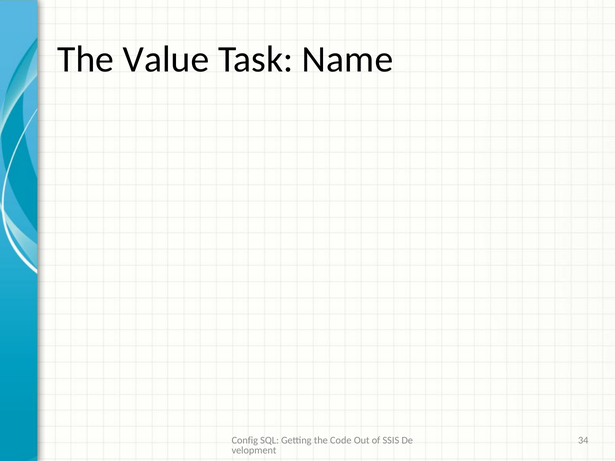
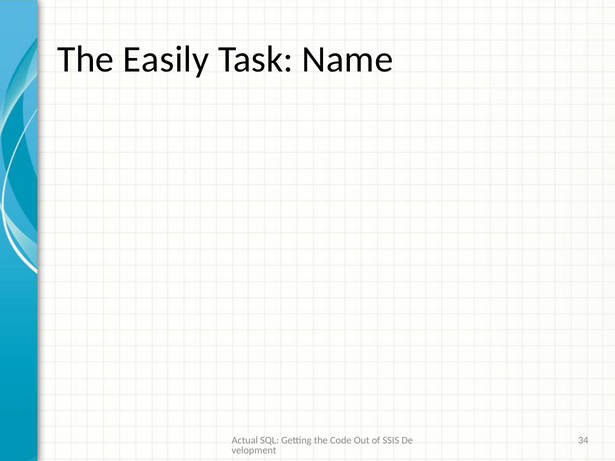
Value: Value -> Easily
Config: Config -> Actual
